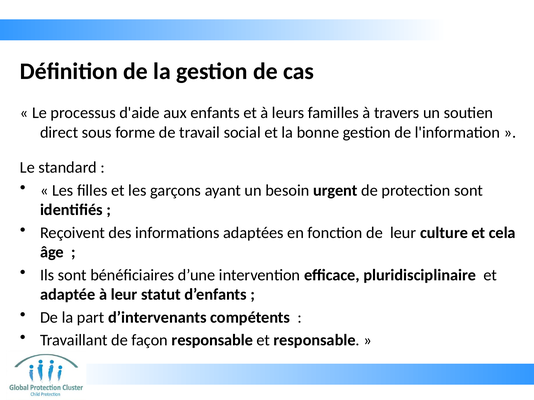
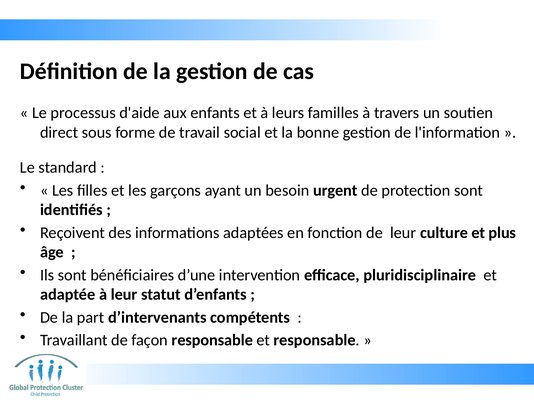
cela: cela -> plus
